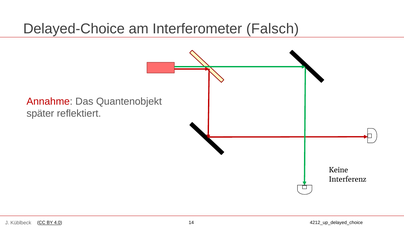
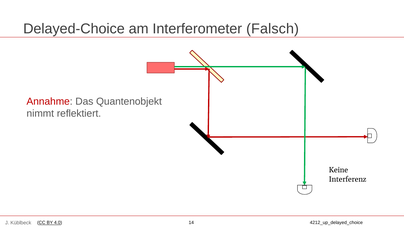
später: später -> nimmt
